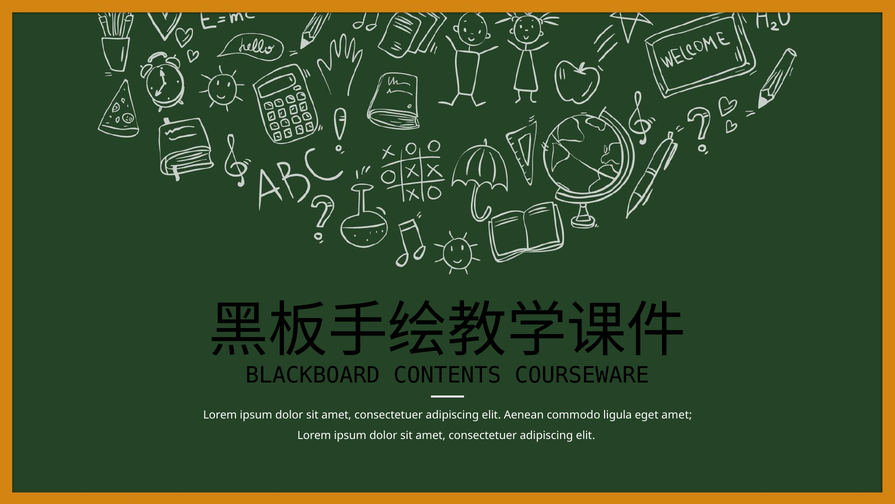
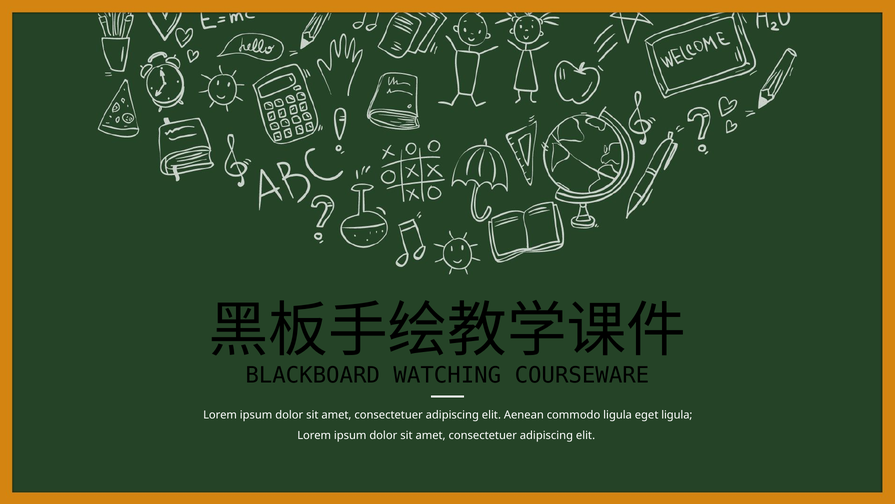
CONTENTS: CONTENTS -> WATCHING
eget amet: amet -> ligula
